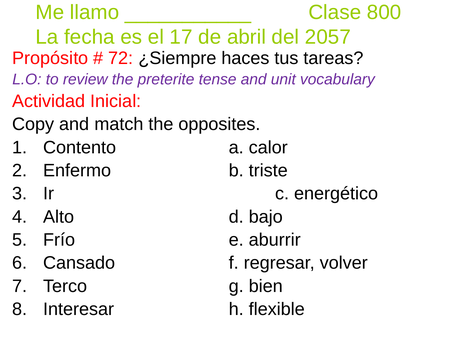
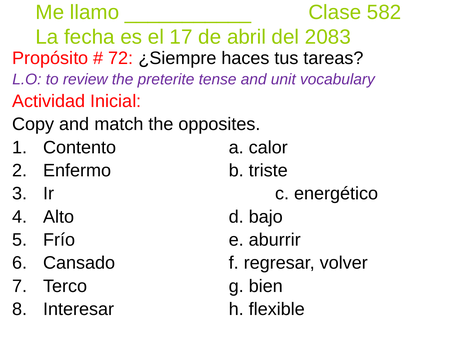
800: 800 -> 582
2057: 2057 -> 2083
